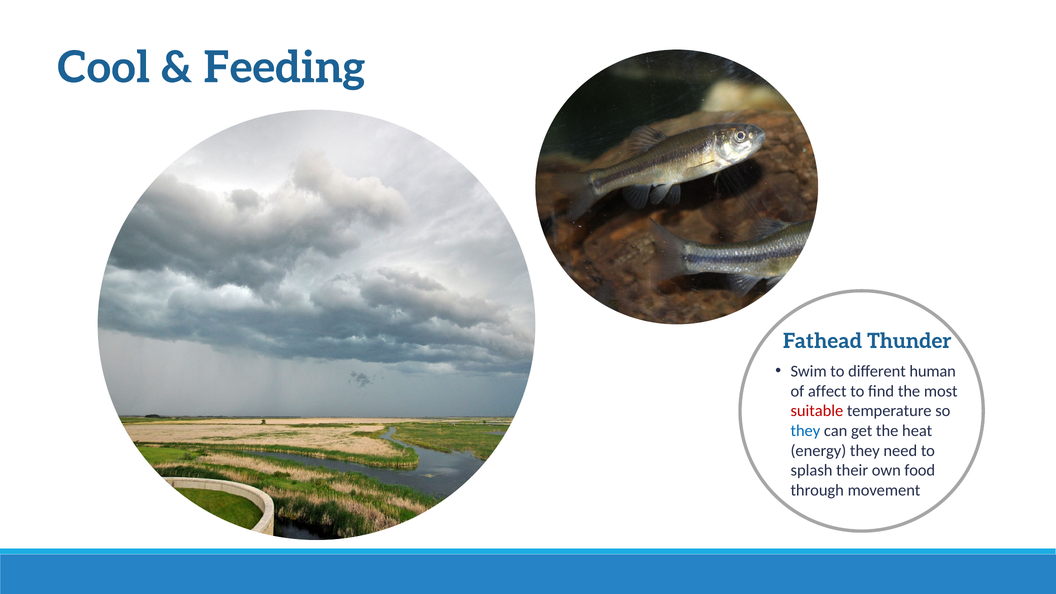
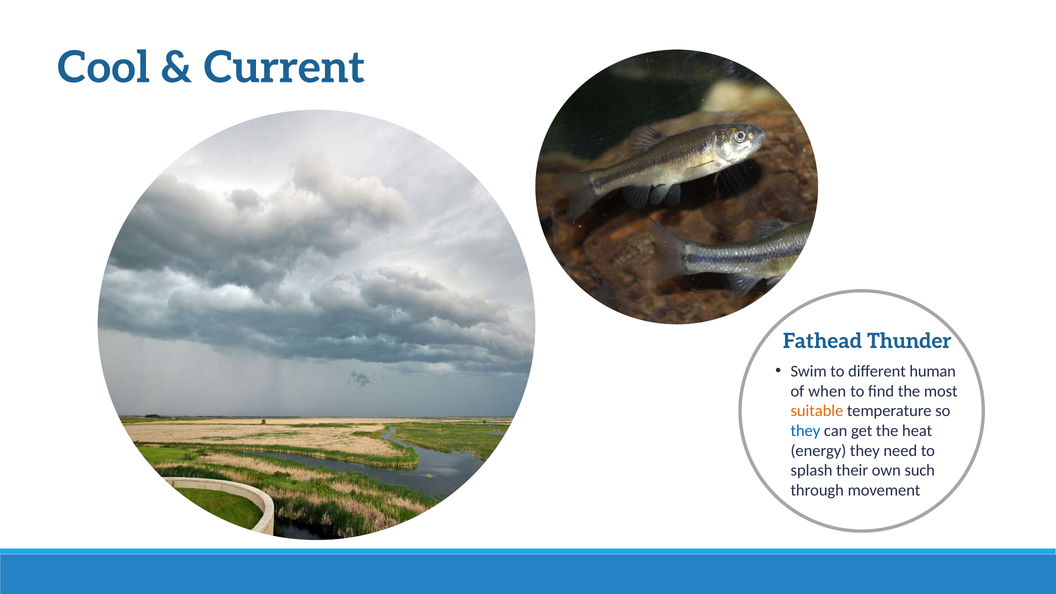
Feeding: Feeding -> Current
affect: affect -> when
suitable colour: red -> orange
food: food -> such
